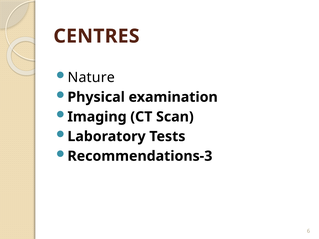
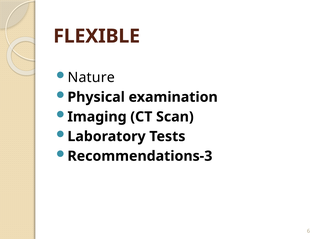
CENTRES: CENTRES -> FLEXIBLE
